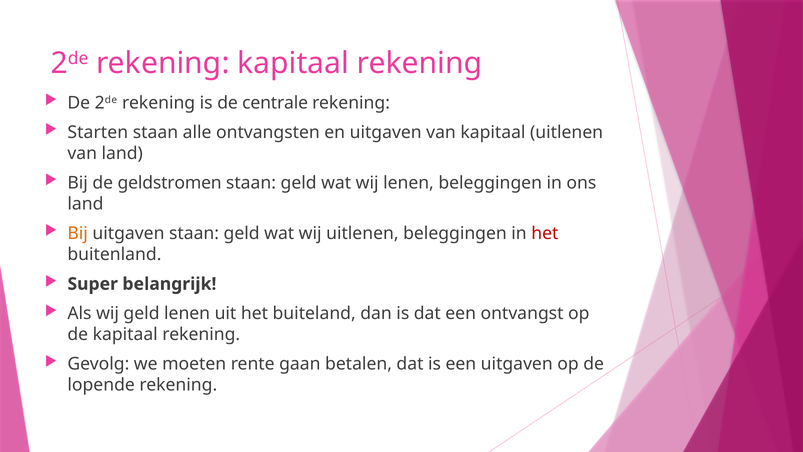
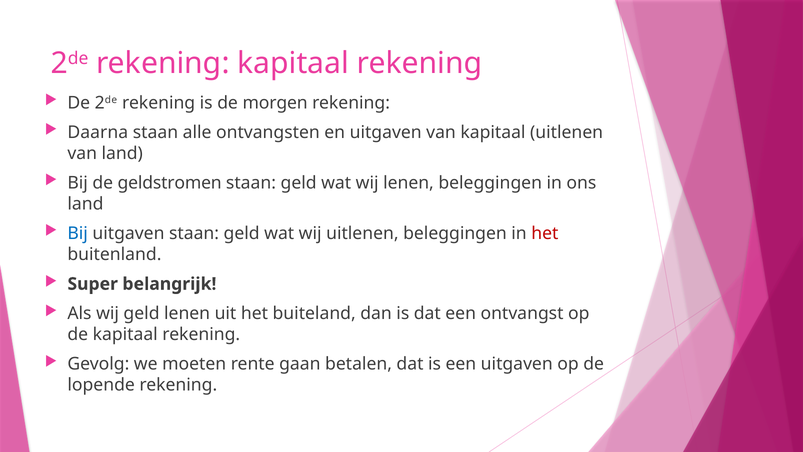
centrale: centrale -> morgen
Starten: Starten -> Daarna
Bij at (78, 233) colour: orange -> blue
